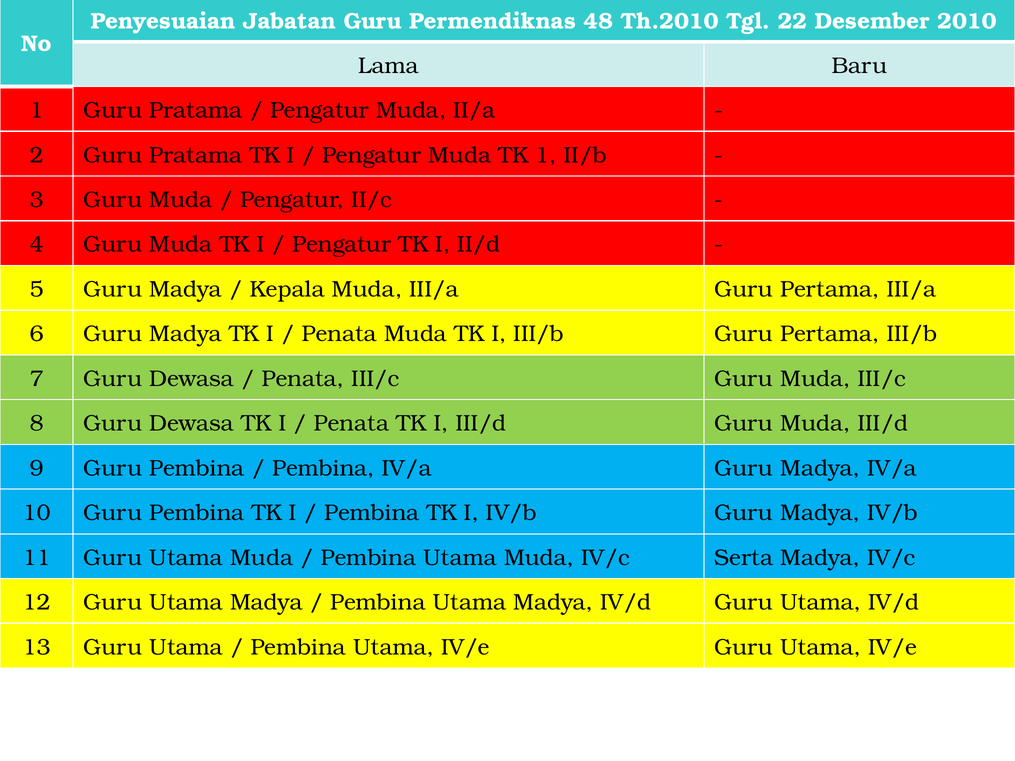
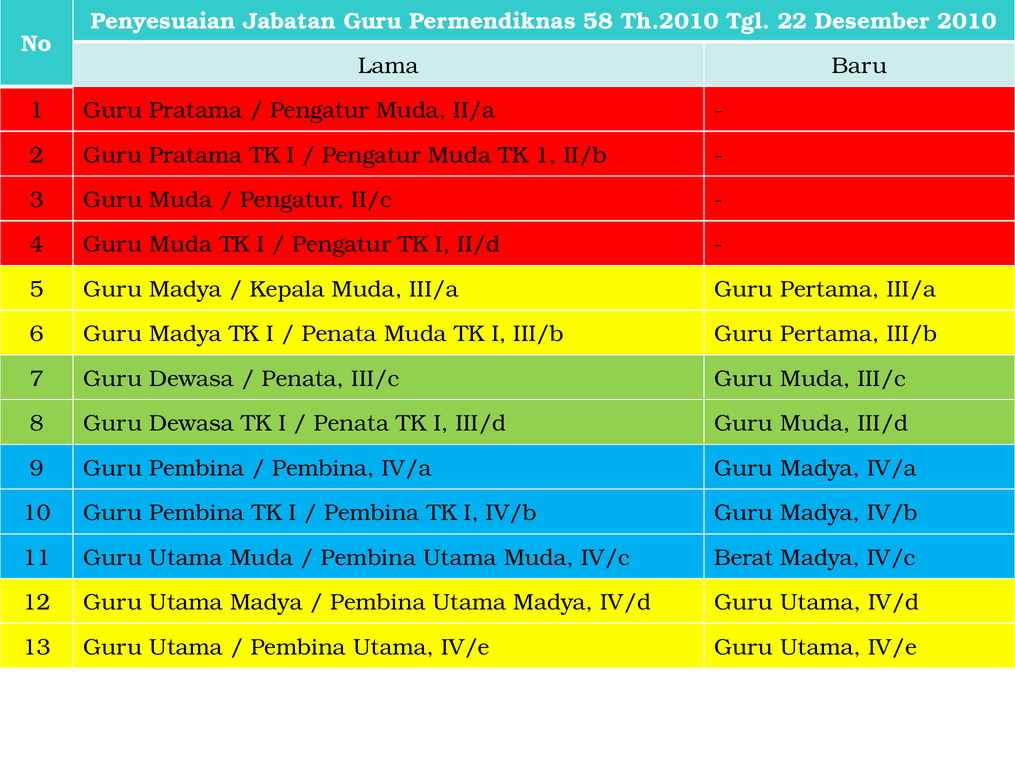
48: 48 -> 58
Serta: Serta -> Berat
